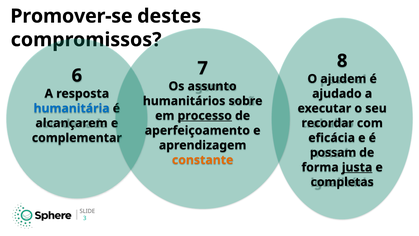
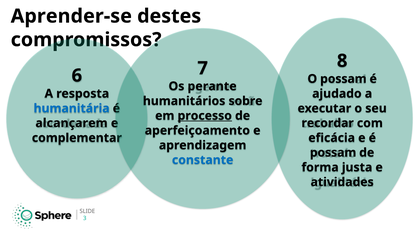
Promover-se: Promover-se -> Aprender-se
O ajudem: ajudem -> possam
assunto: assunto -> perante
constante colour: orange -> blue
justa underline: present -> none
completas: completas -> atividades
